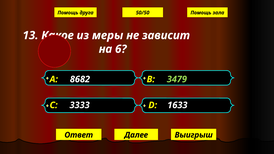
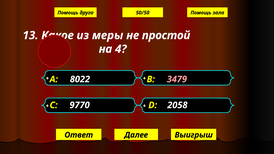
зависит: зависит -> простой
6: 6 -> 4
8682: 8682 -> 8022
3479 colour: light green -> pink
3333: 3333 -> 9770
1633: 1633 -> 2058
